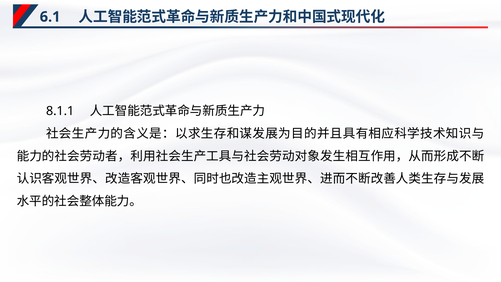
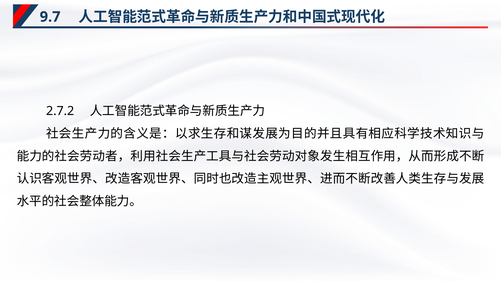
6.1: 6.1 -> 9.7
8.1.1: 8.1.1 -> 2.7.2
